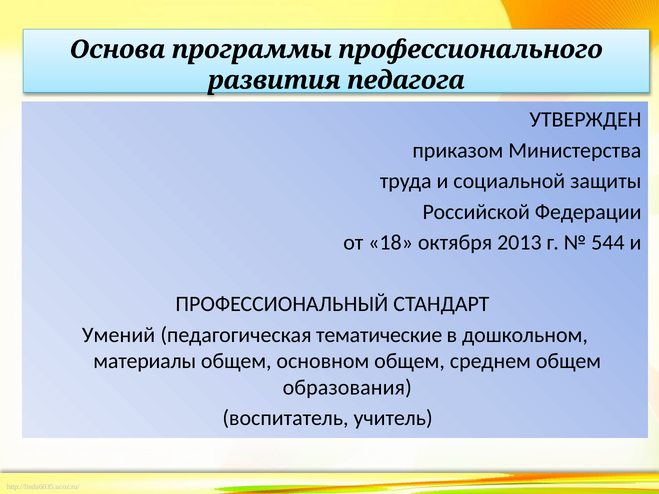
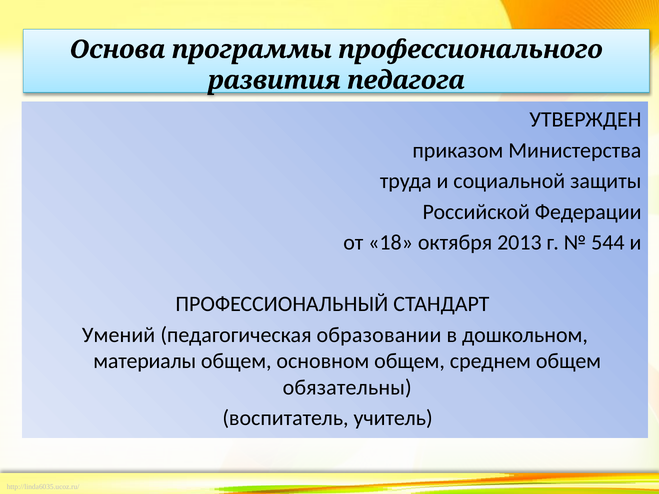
тематические: тематические -> образовании
образования: образования -> обязательны
